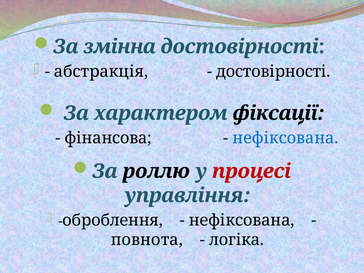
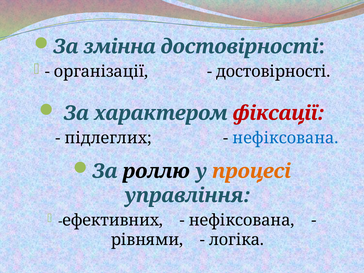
абстракція: абстракція -> організації
фіксації colour: black -> red
фінансова: фінансова -> підлеглих
процесі colour: red -> orange
оброблення: оброблення -> ефективних
повнота: повнота -> рівнями
